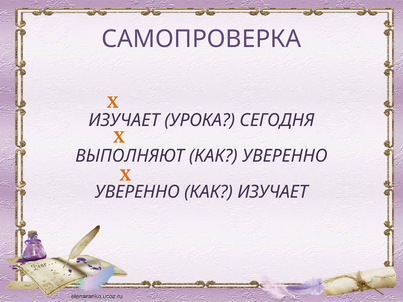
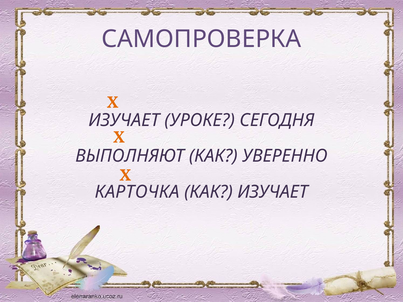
УРОКА: УРОКА -> УРОКЕ
УВЕРЕННО at (137, 192): УВЕРЕННО -> КАРТОЧКА
